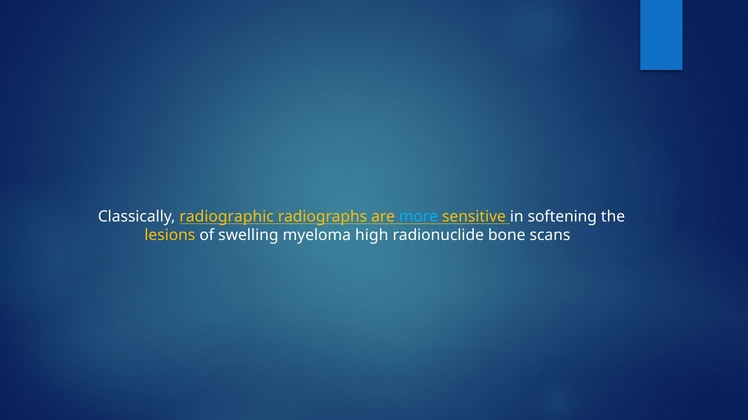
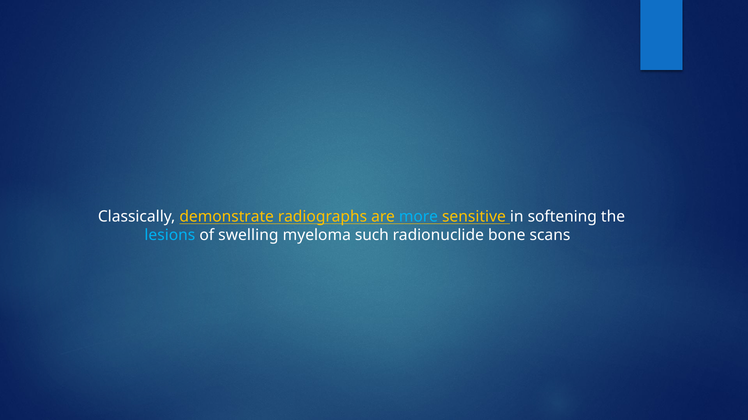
radiographic: radiographic -> demonstrate
lesions colour: yellow -> light blue
high: high -> such
